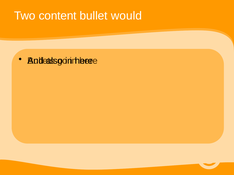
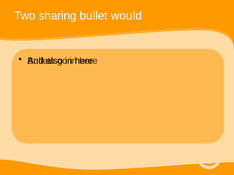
content: content -> sharing
